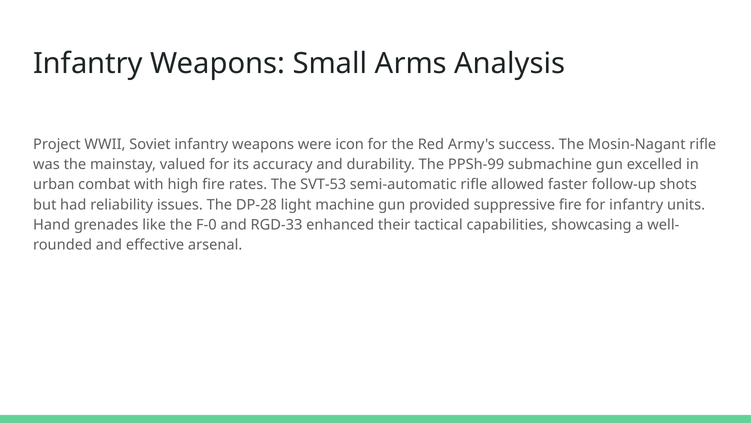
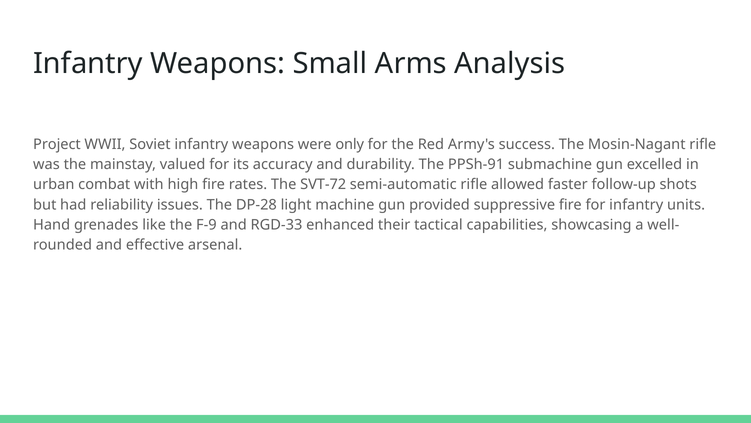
icon: icon -> only
PPSh-99: PPSh-99 -> PPSh-91
SVT-53: SVT-53 -> SVT-72
F-0: F-0 -> F-9
